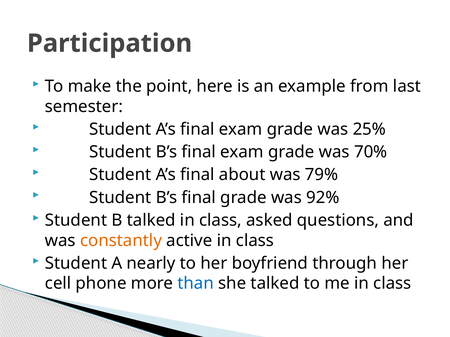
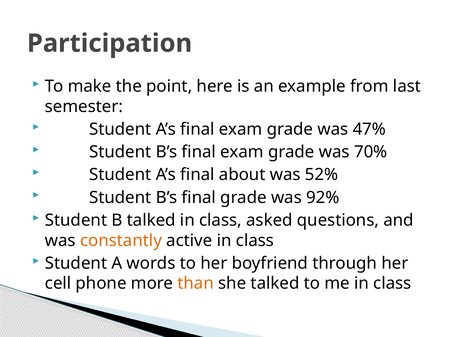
25%: 25% -> 47%
79%: 79% -> 52%
nearly: nearly -> words
than colour: blue -> orange
